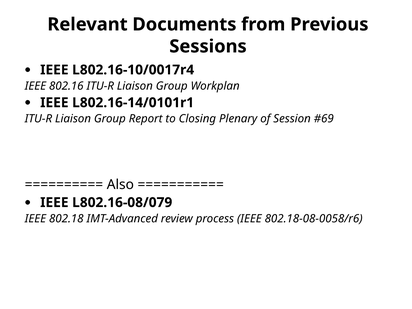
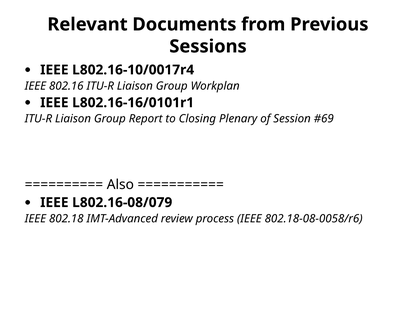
L802.16-14/0101r1: L802.16-14/0101r1 -> L802.16-16/0101r1
